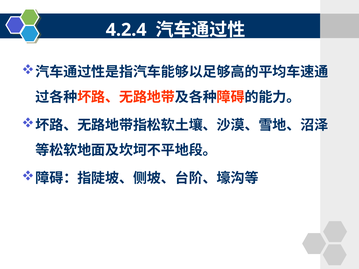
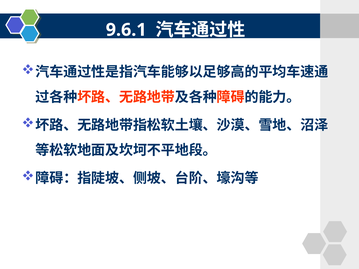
4.2.4: 4.2.4 -> 9.6.1
